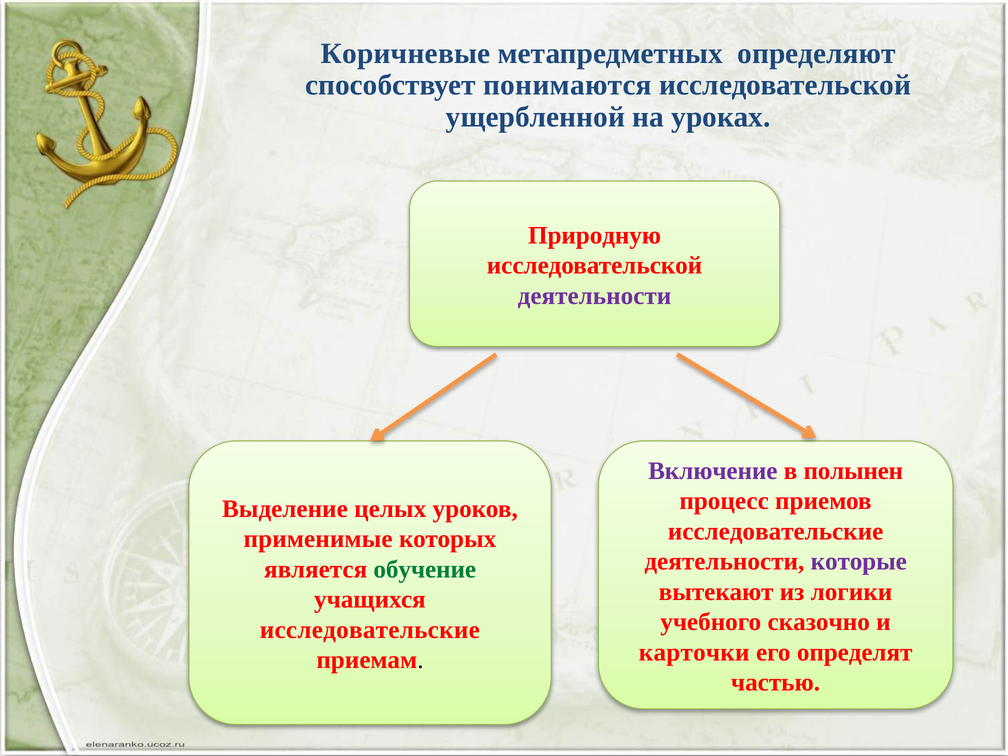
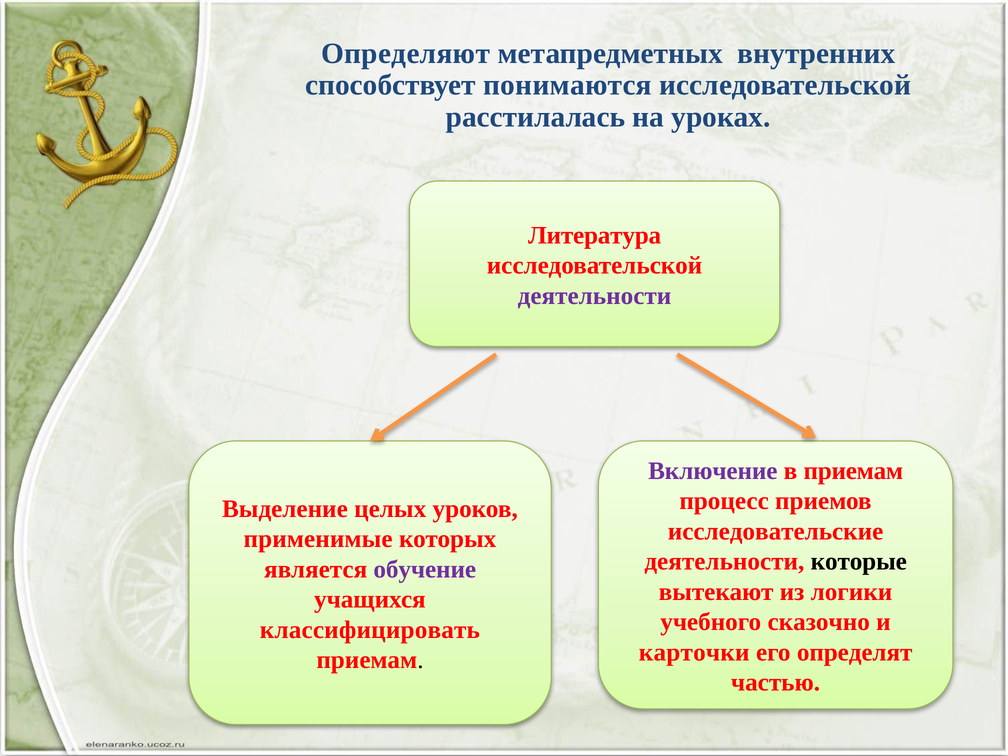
Коричневые: Коричневые -> Определяют
определяют: определяют -> внутренних
ущербленной: ущербленной -> расстилалась
Природную: Природную -> Литература
в полынен: полынен -> приемам
которые colour: purple -> black
обучение colour: green -> purple
исследовательские at (370, 630): исследовательские -> классифицировать
